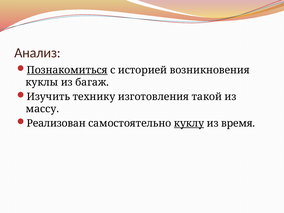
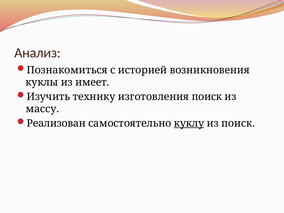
Познакомиться underline: present -> none
багаж: багаж -> имеет
изготовления такой: такой -> поиск
из время: время -> поиск
